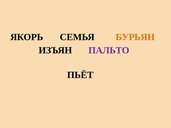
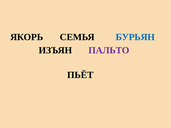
БУРЬЯН colour: orange -> blue
